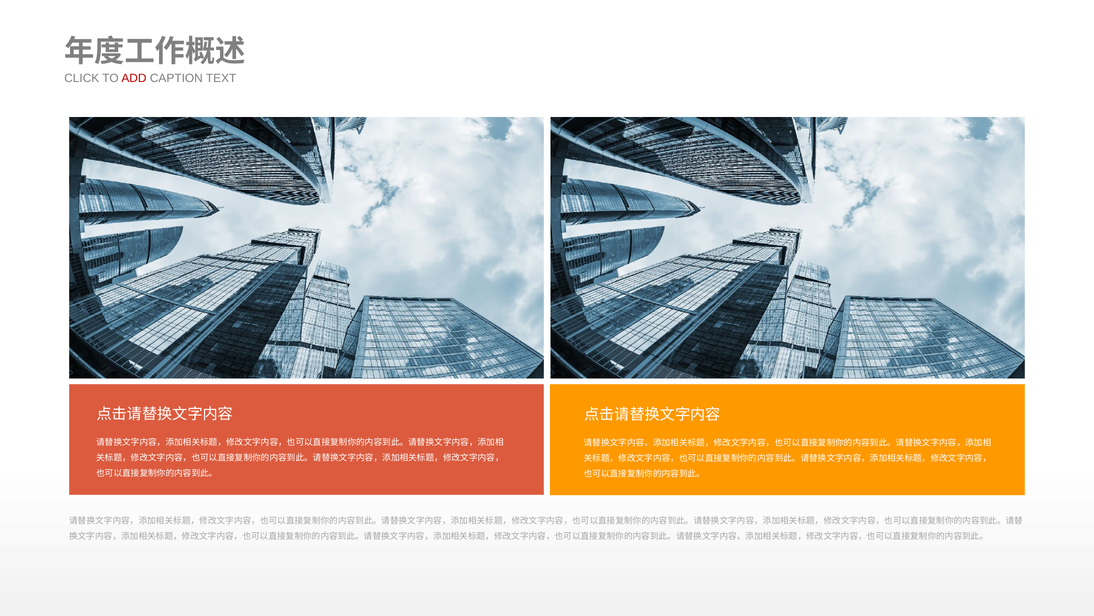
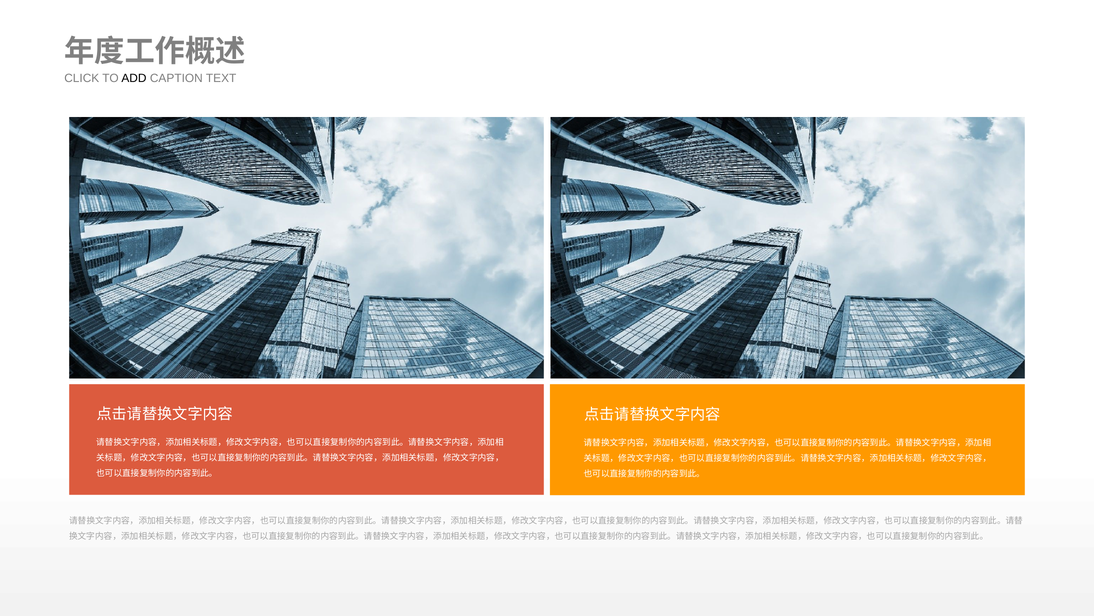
ADD colour: red -> black
